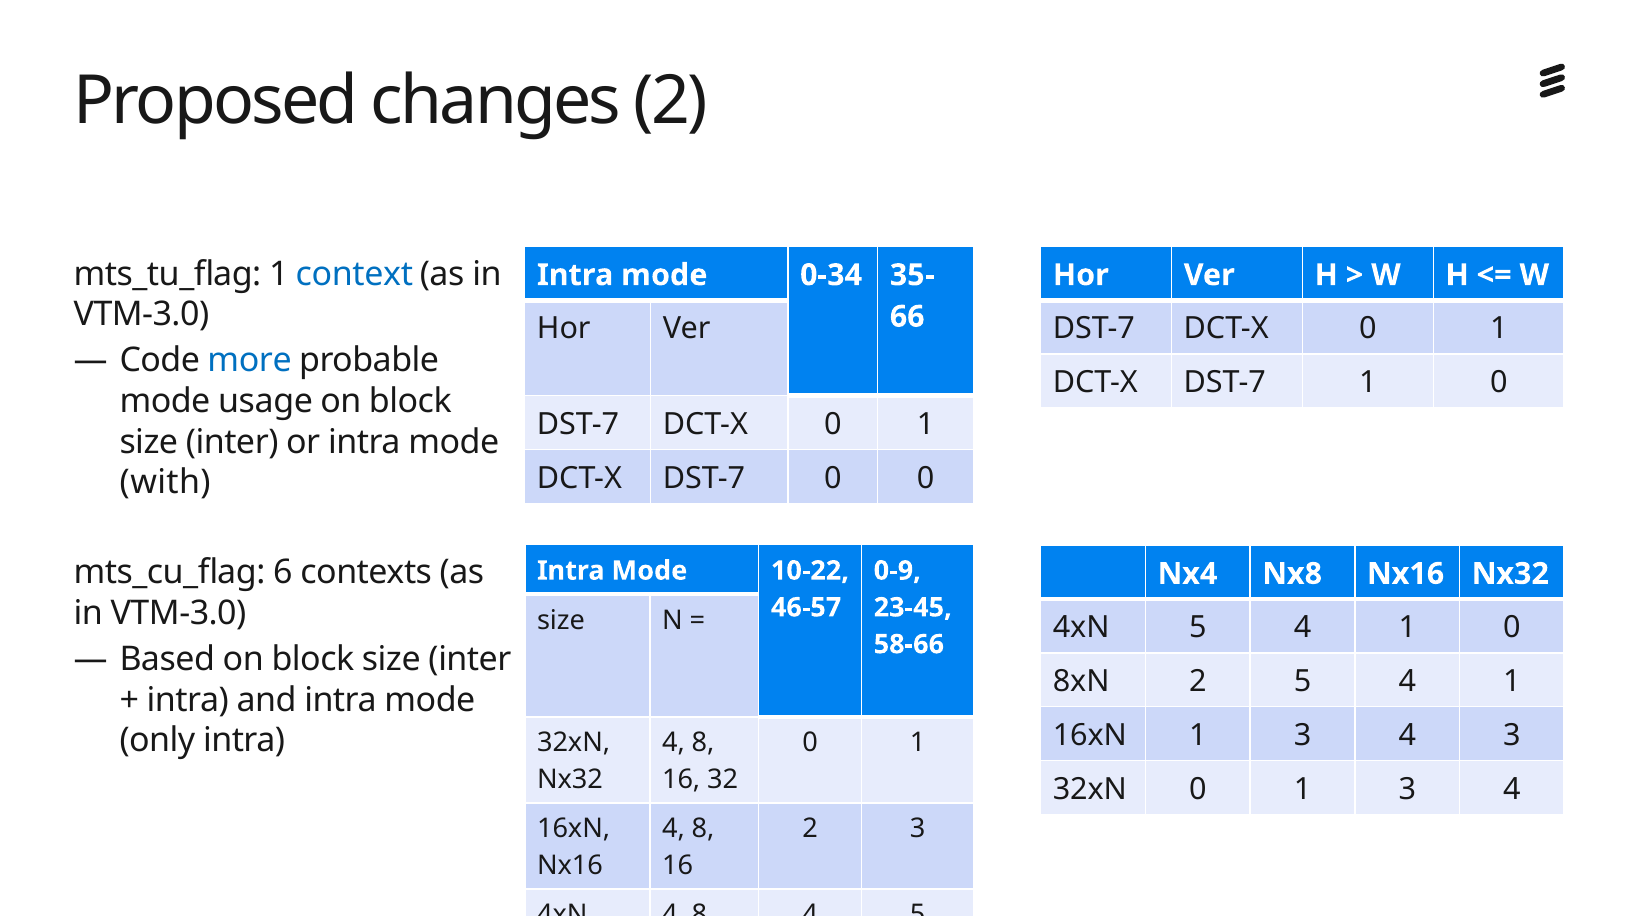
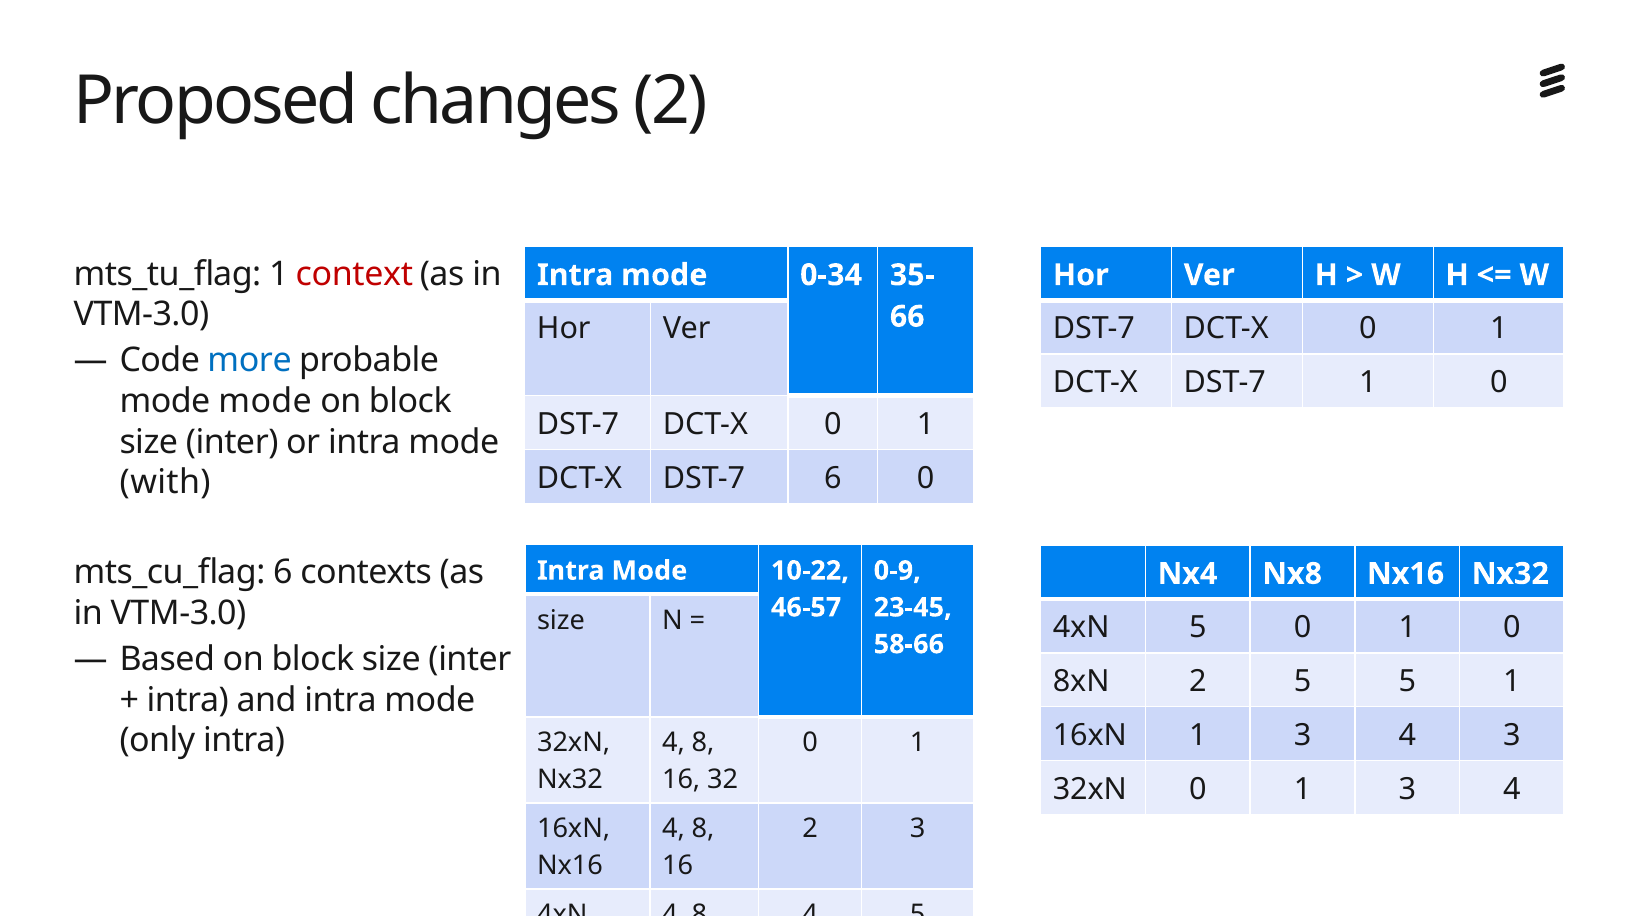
context colour: blue -> red
mode usage: usage -> mode
DST-7 0: 0 -> 6
4xN 5 4: 4 -> 0
2 5 4: 4 -> 5
